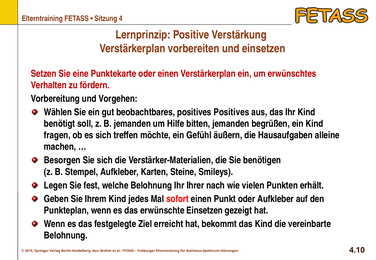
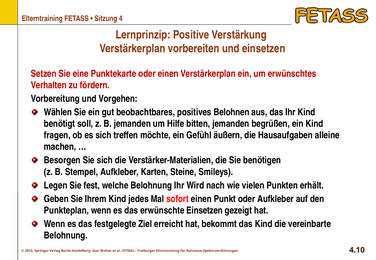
positives Positives: Positives -> Belohnen
Ihrer: Ihrer -> Wird
